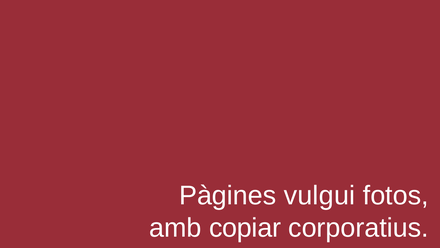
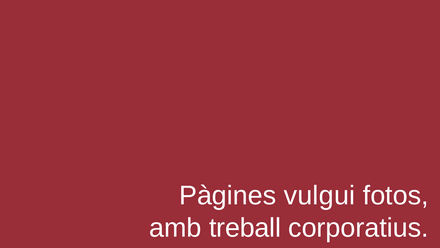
copiar: copiar -> treball
